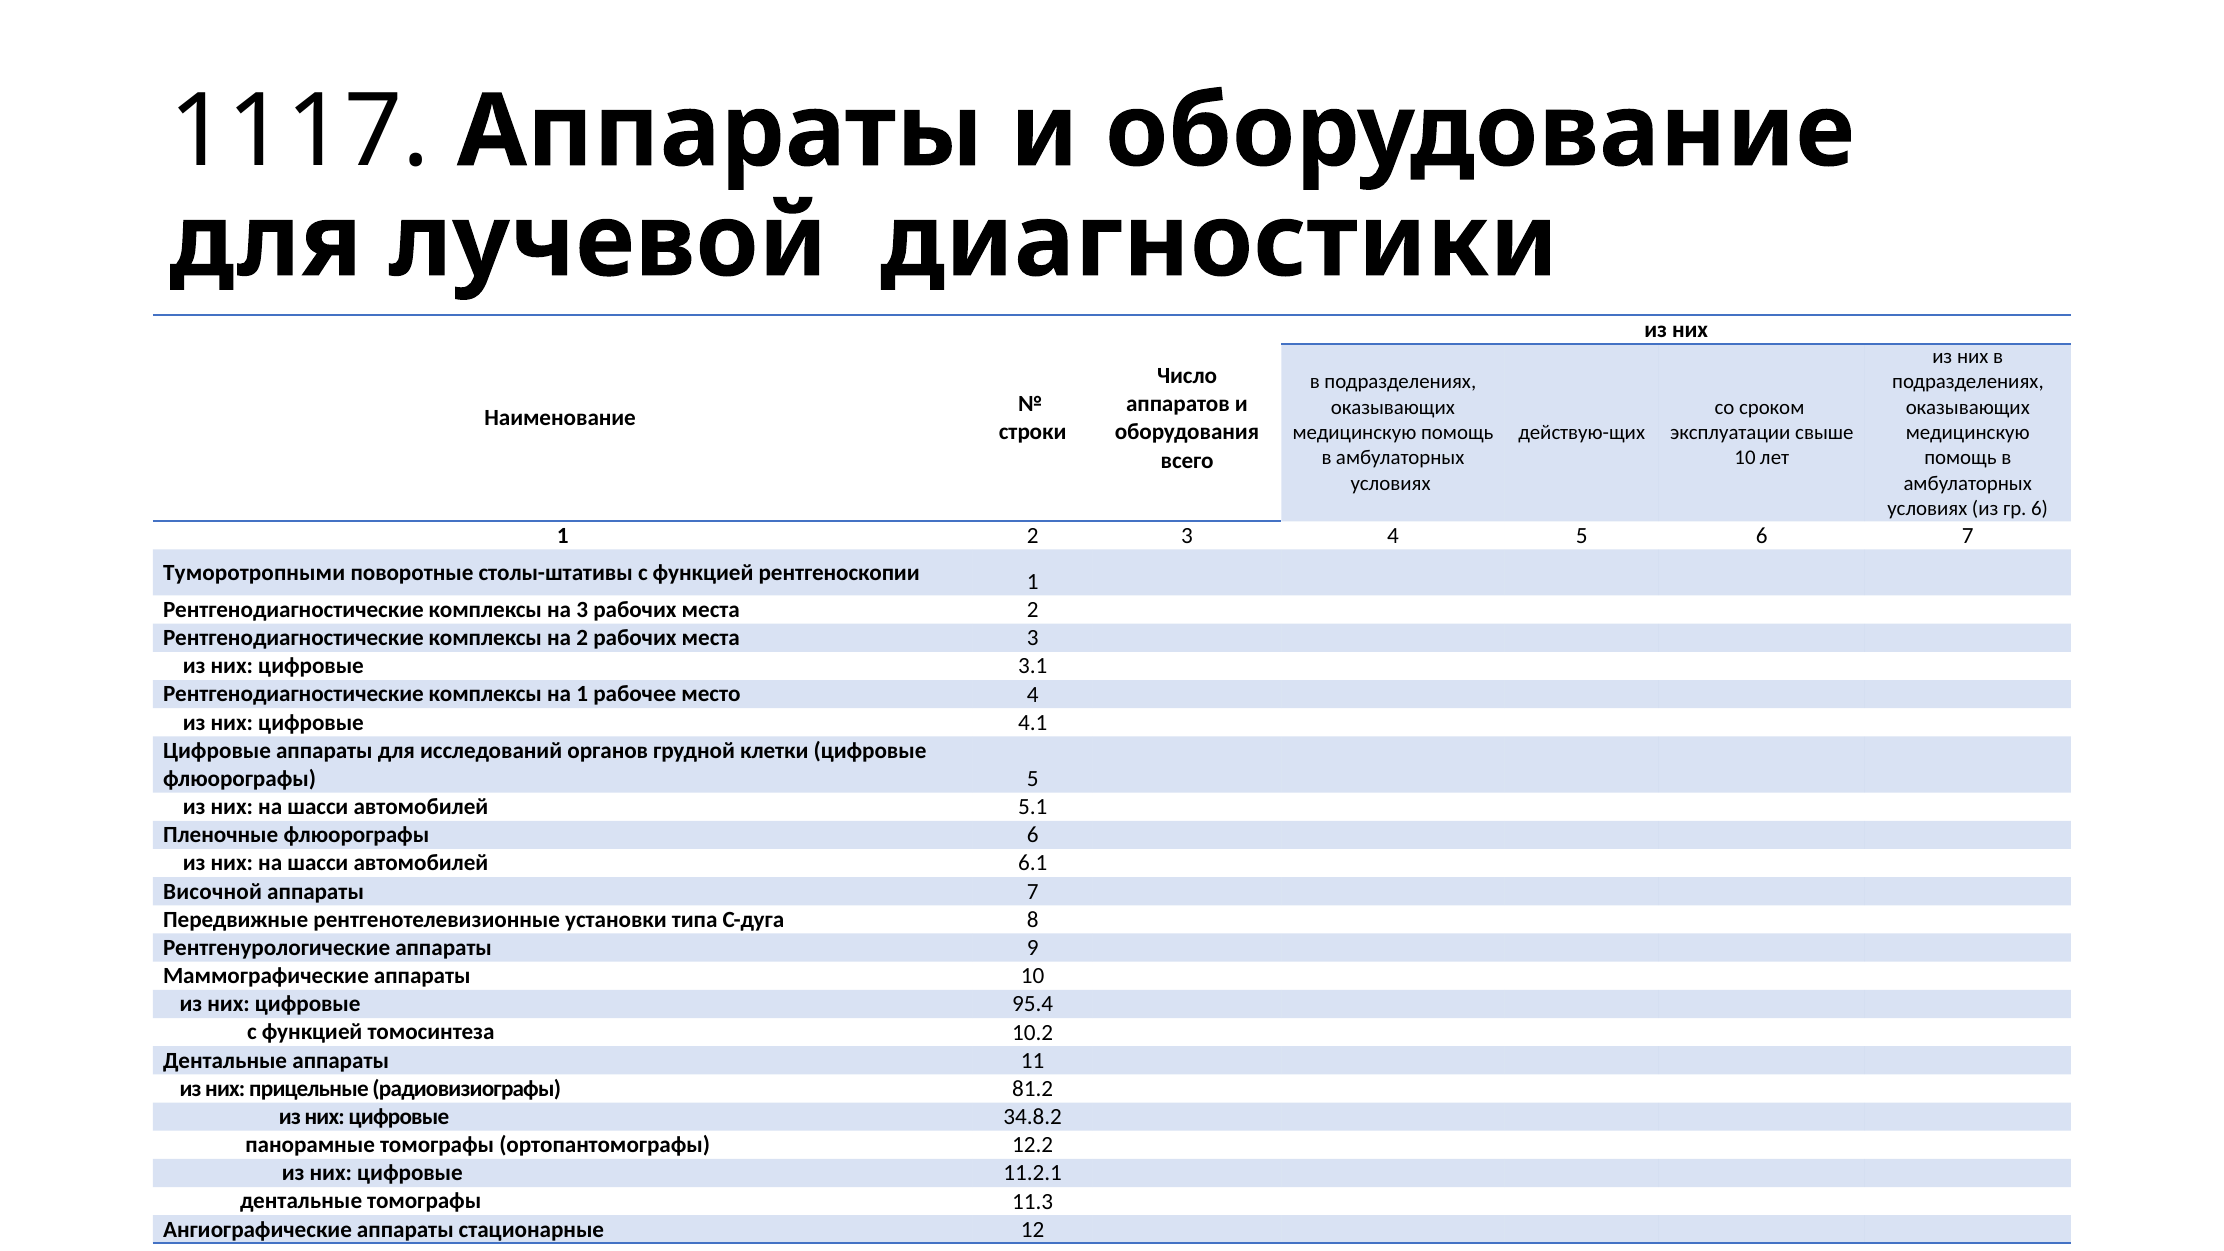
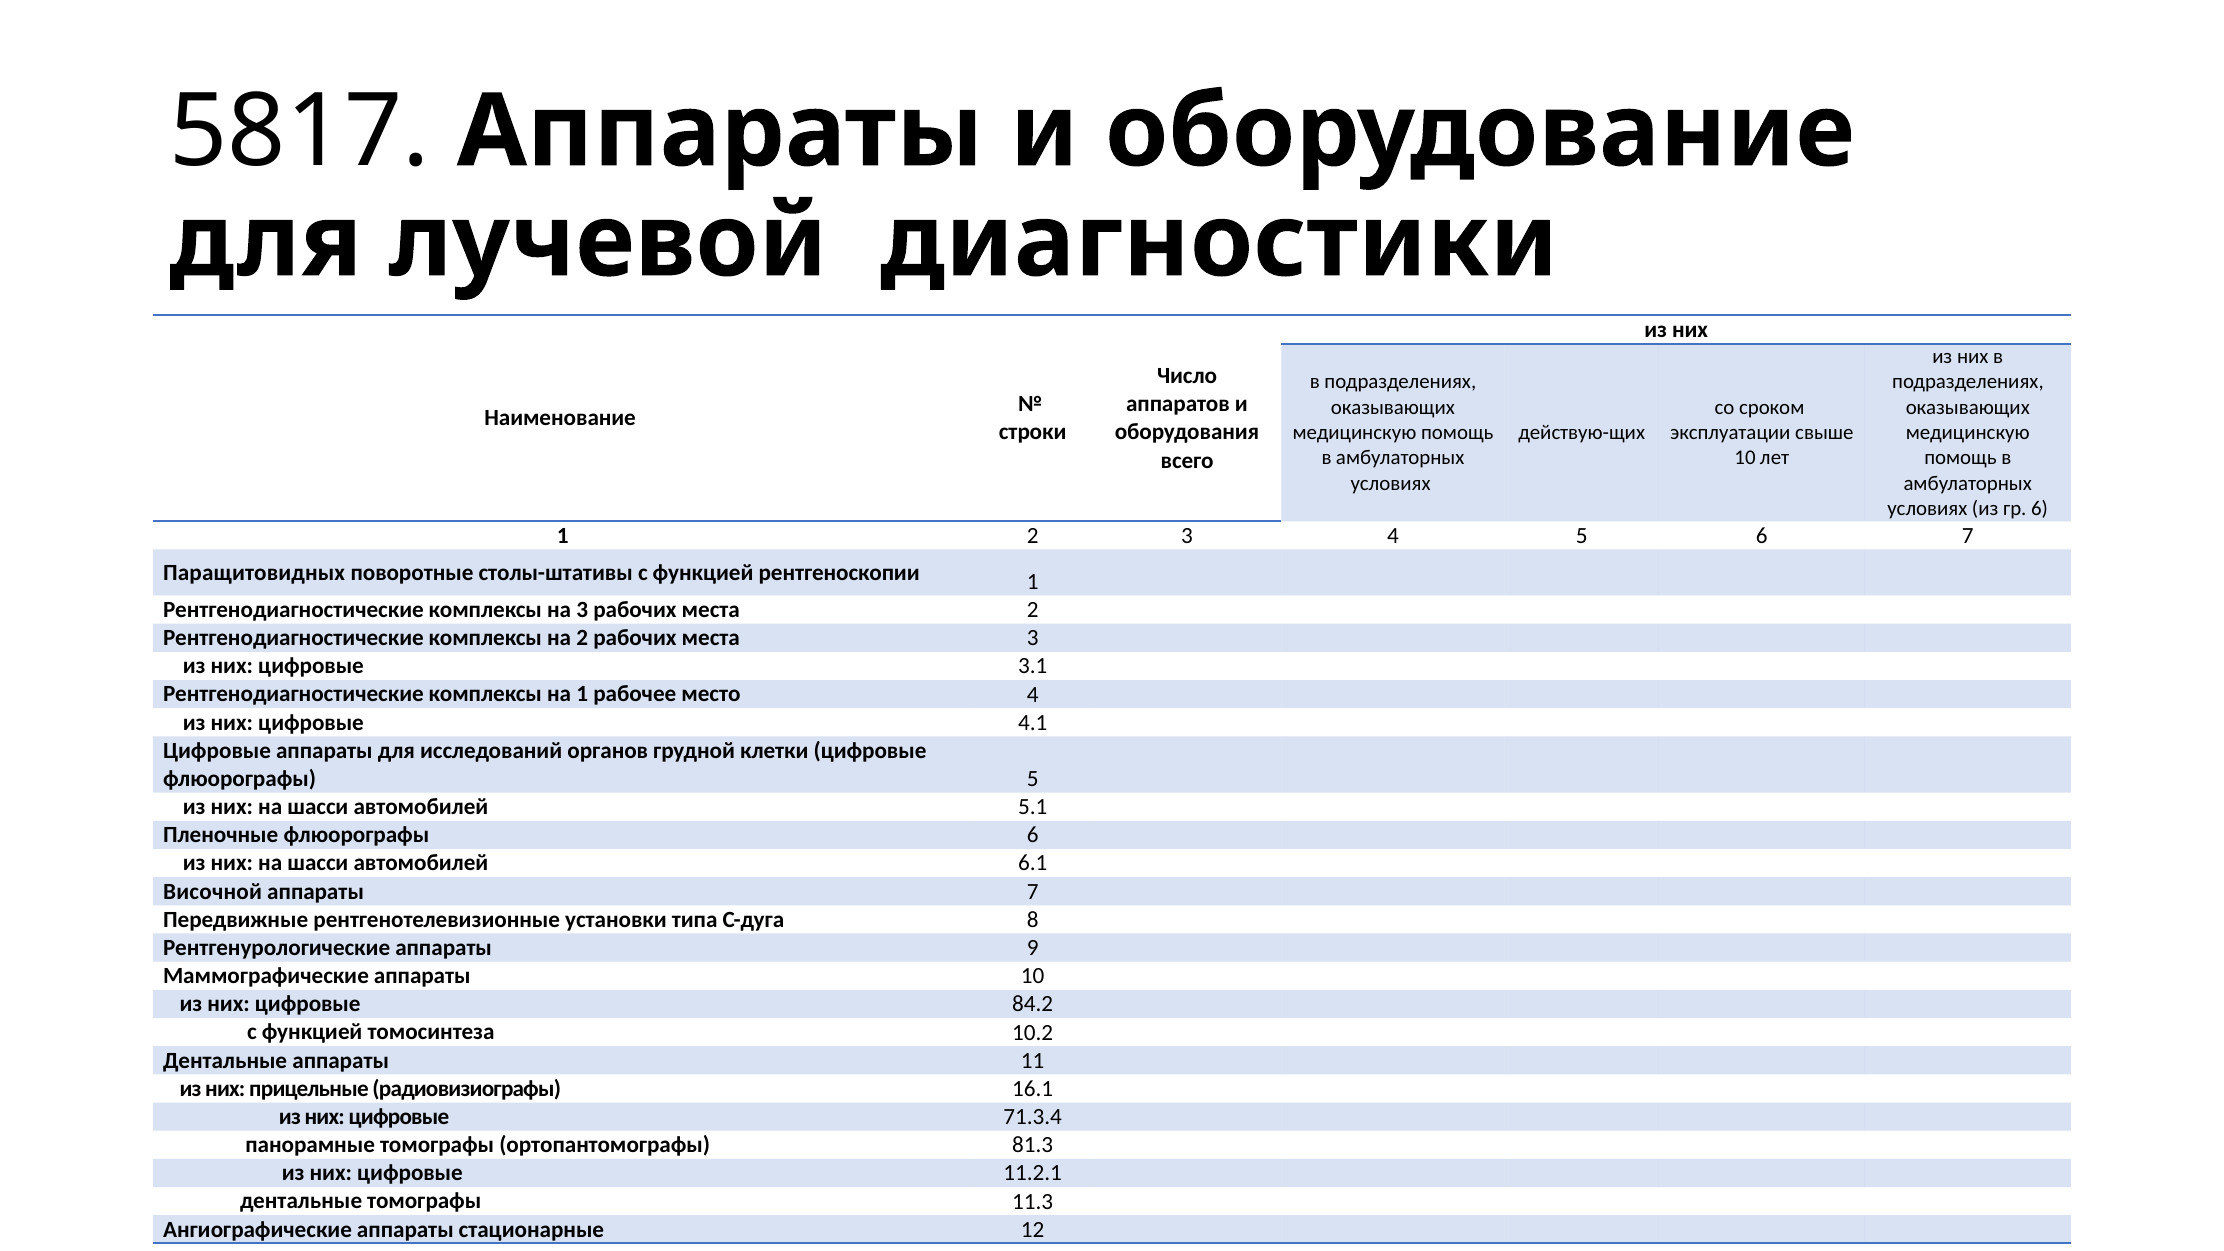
1117: 1117 -> 5817
Туморотропными: Туморотропными -> Паращитовидных
95.4: 95.4 -> 84.2
81.2: 81.2 -> 16.1
34.8.2: 34.8.2 -> 71.3.4
12.2: 12.2 -> 81.3
